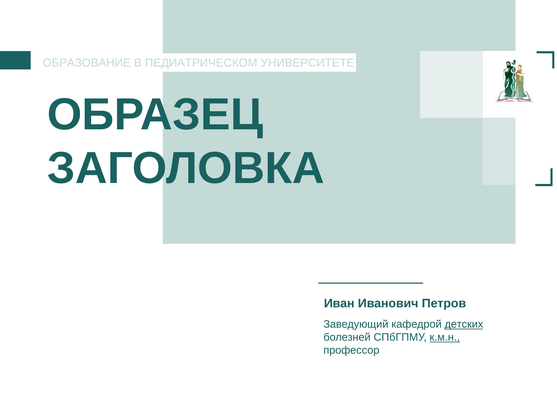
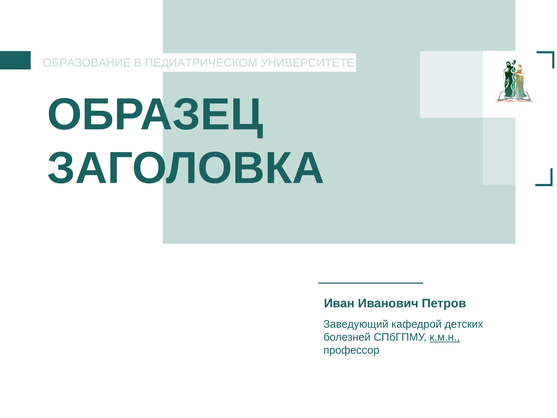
детских underline: present -> none
